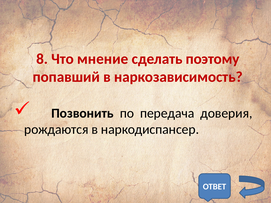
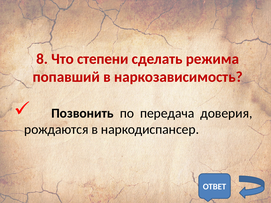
мнение: мнение -> степени
поэтому: поэтому -> режима
